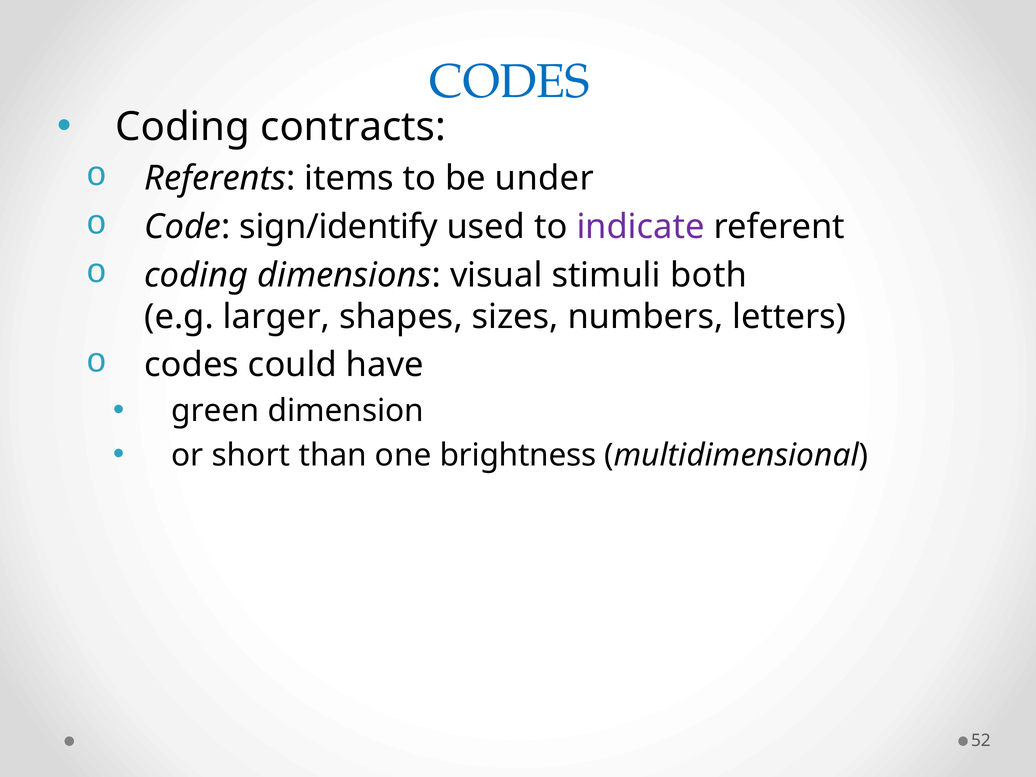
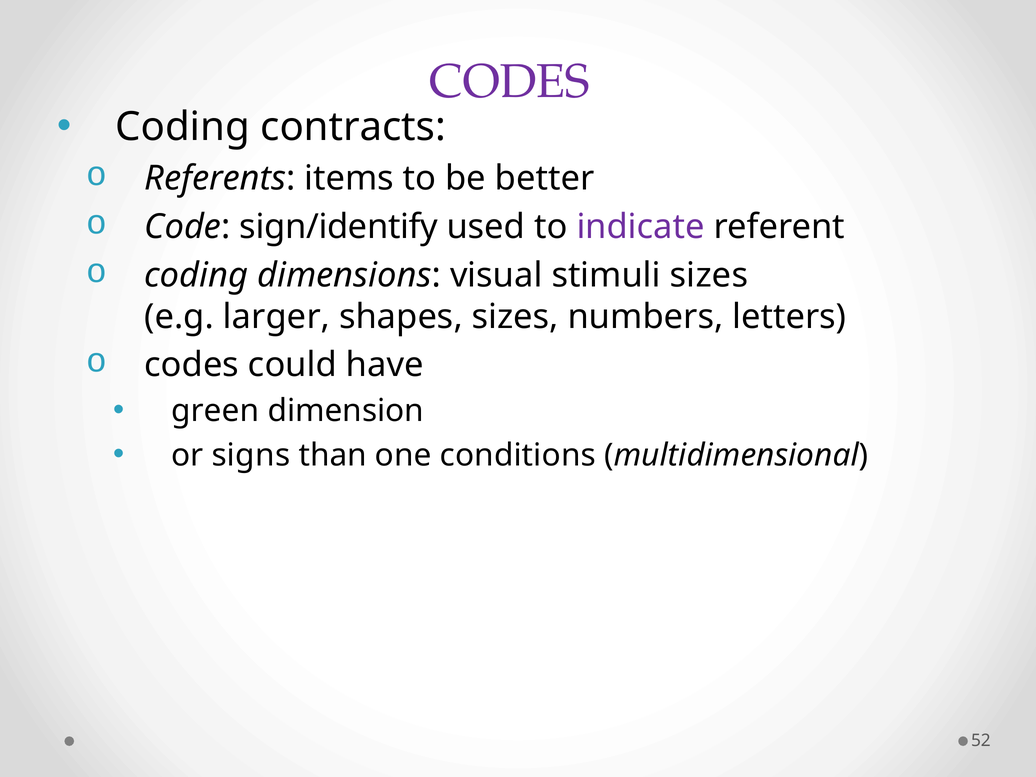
CODES at (510, 82) colour: blue -> purple
under: under -> better
stimuli both: both -> sizes
short: short -> signs
brightness: brightness -> conditions
